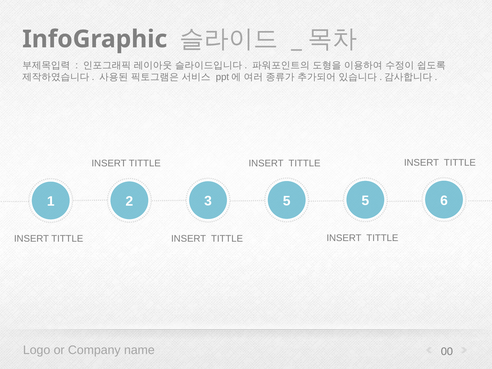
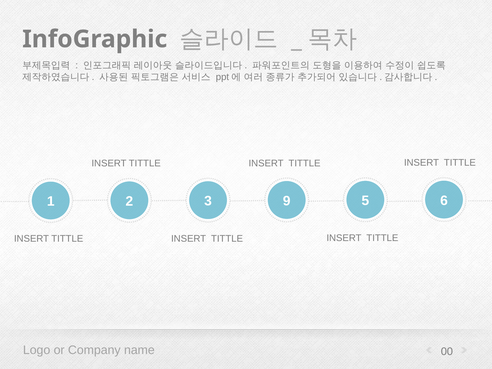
3 5: 5 -> 9
